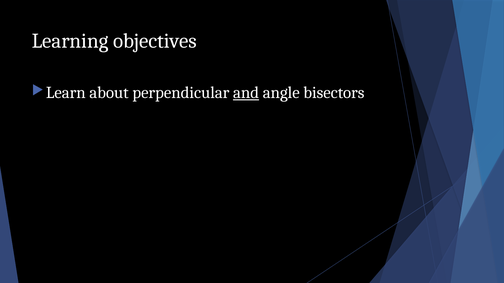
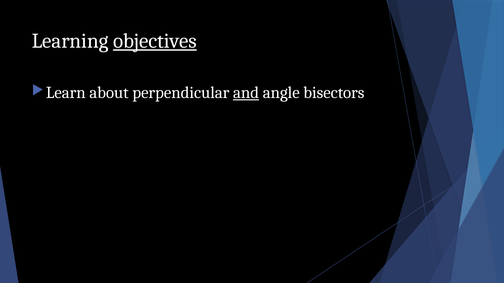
objectives underline: none -> present
